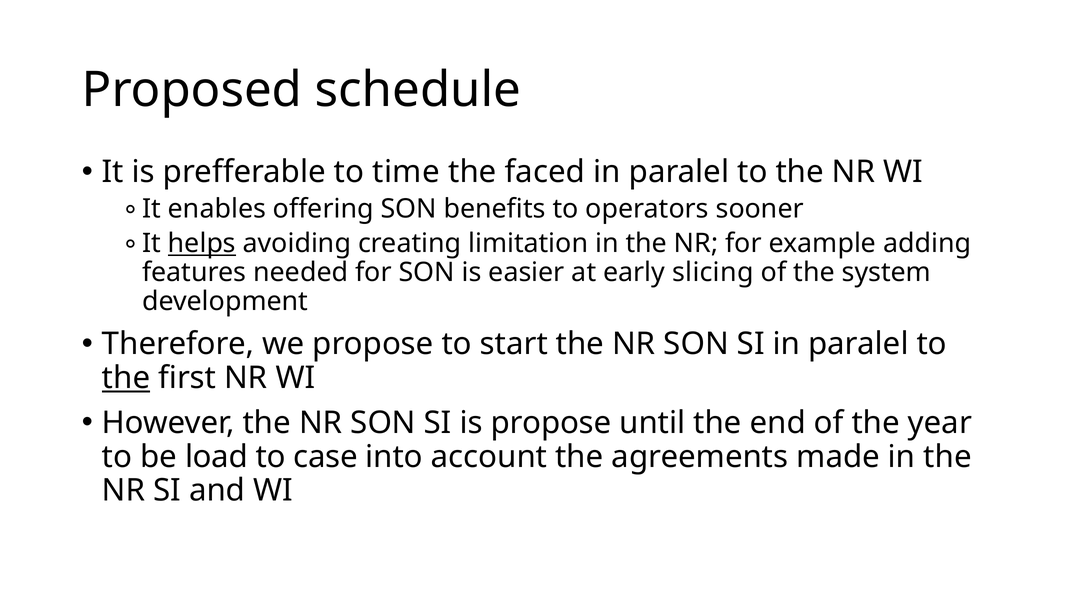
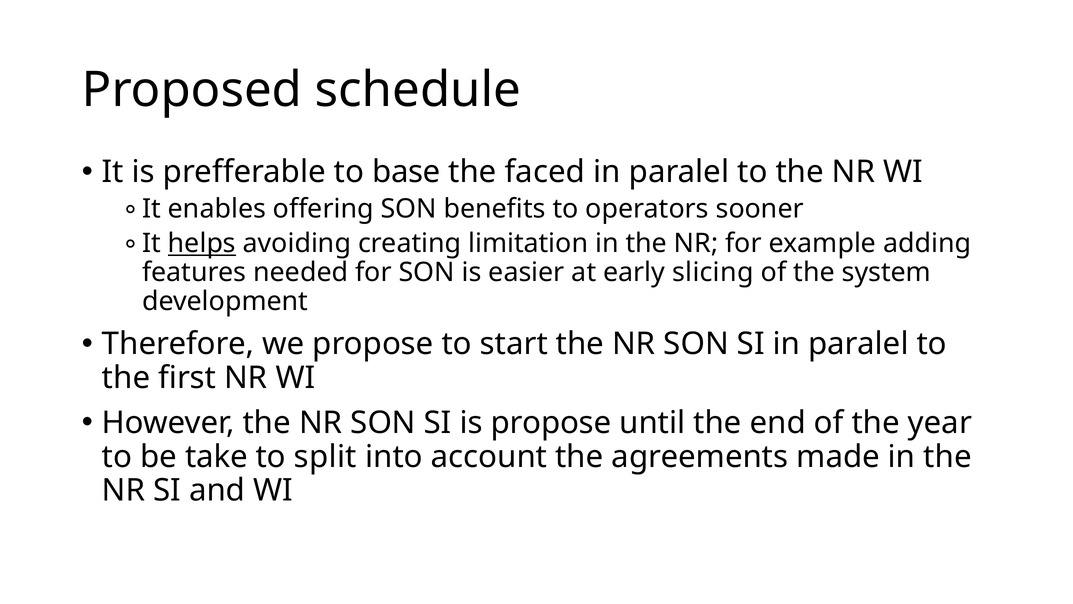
time: time -> base
the at (126, 378) underline: present -> none
load: load -> take
case: case -> split
